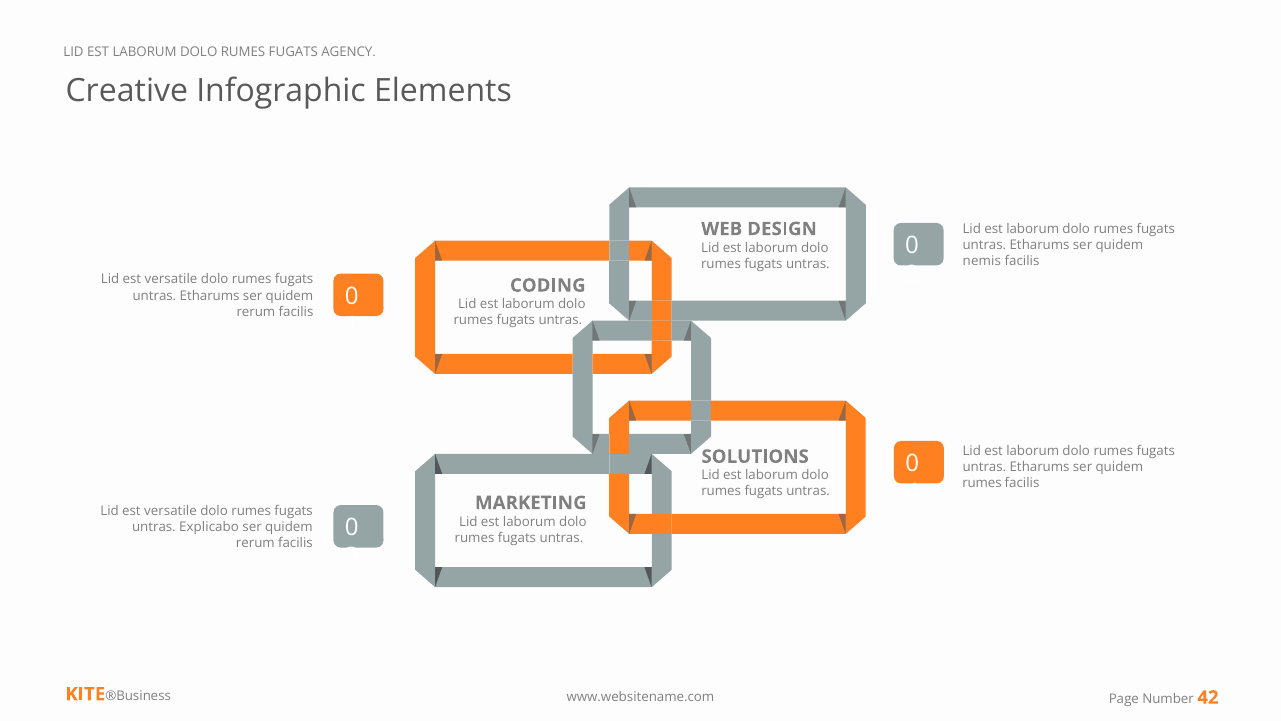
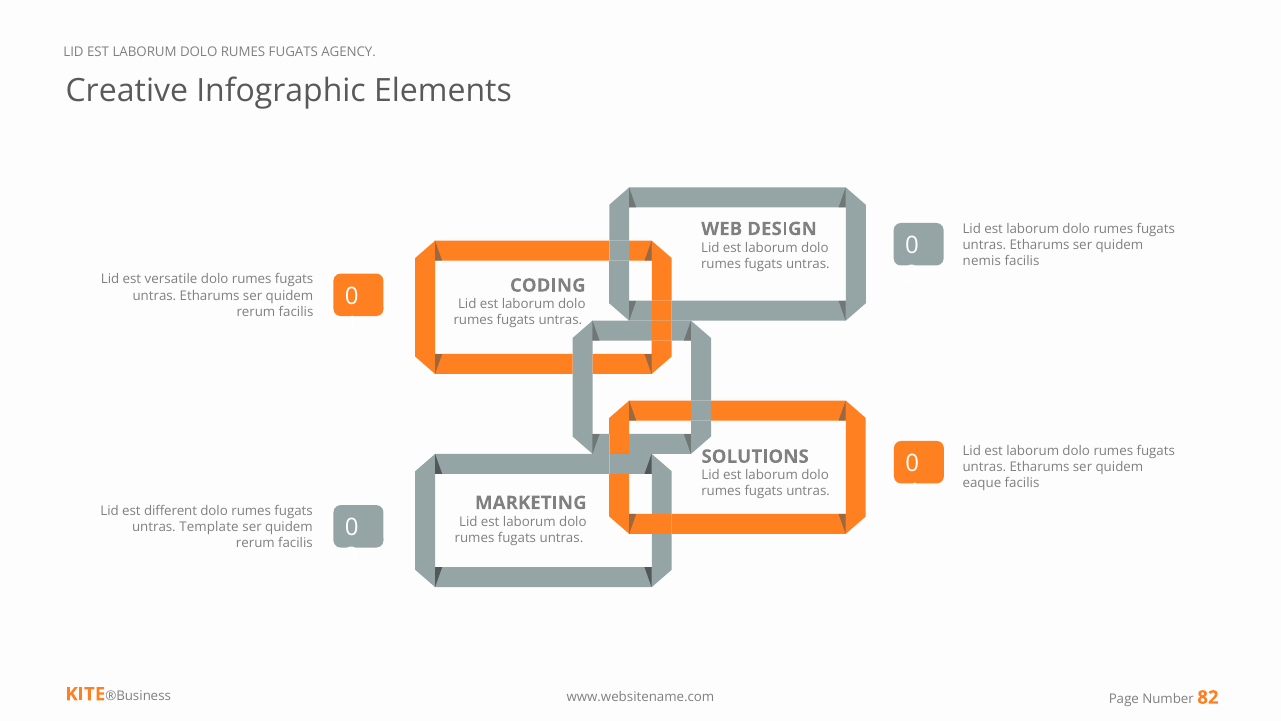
rumes at (982, 482): rumes -> eaque
versatile at (170, 511): versatile -> different
Explicabo: Explicabo -> Template
42: 42 -> 82
